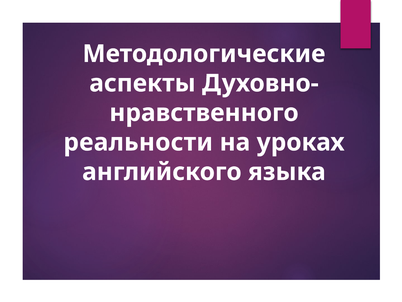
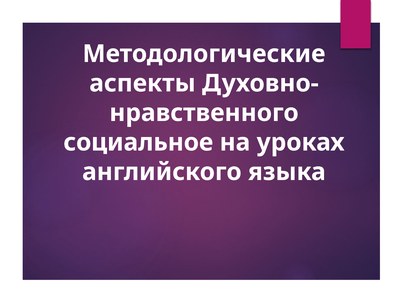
реальности: реальности -> социальное
